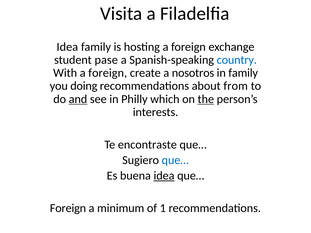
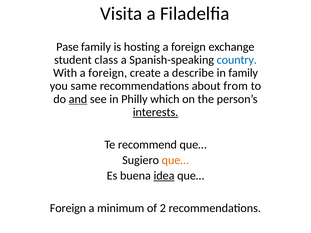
Idea at (67, 47): Idea -> Pase
pase: pase -> class
nosotros: nosotros -> describe
doing: doing -> same
the underline: present -> none
interests underline: none -> present
encontraste: encontraste -> recommend
que… at (175, 160) colour: blue -> orange
1: 1 -> 2
